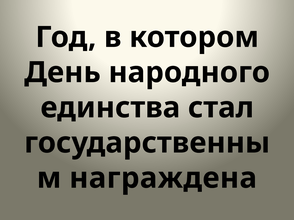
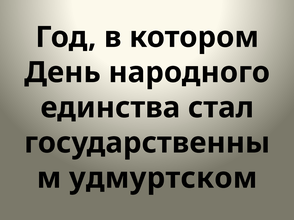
награждена: награждена -> удмуртском
